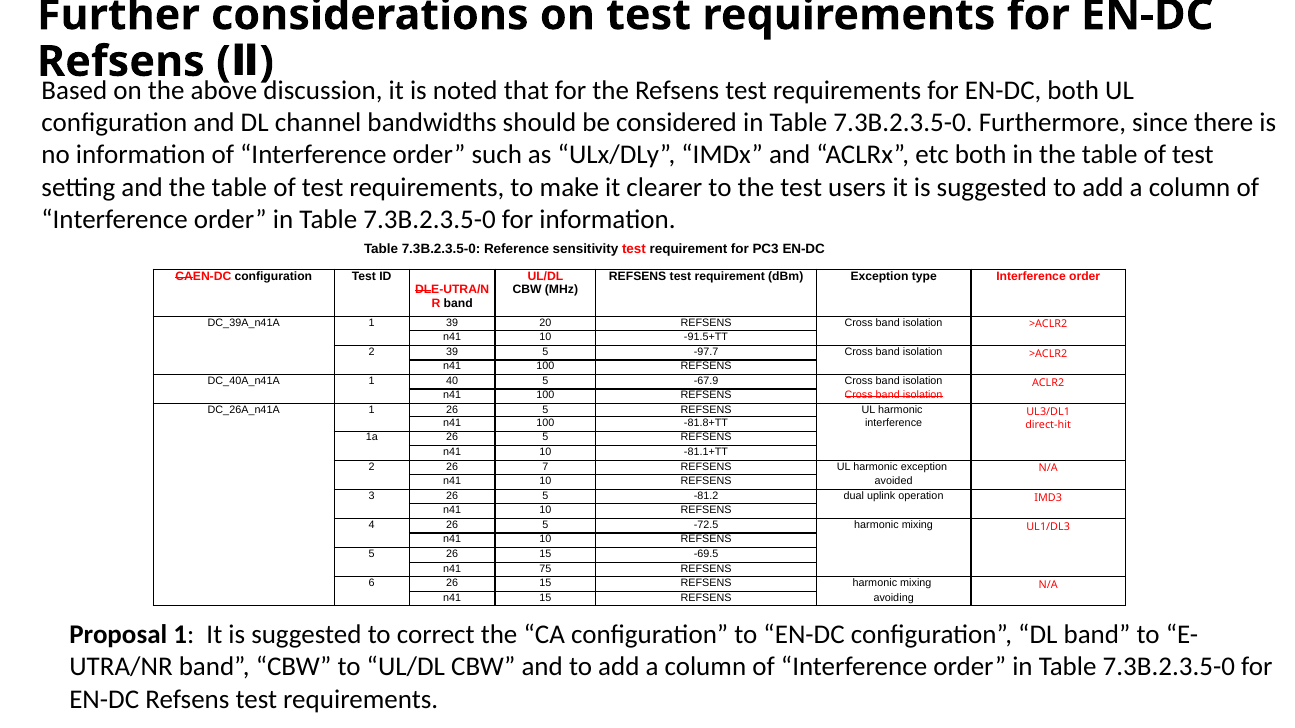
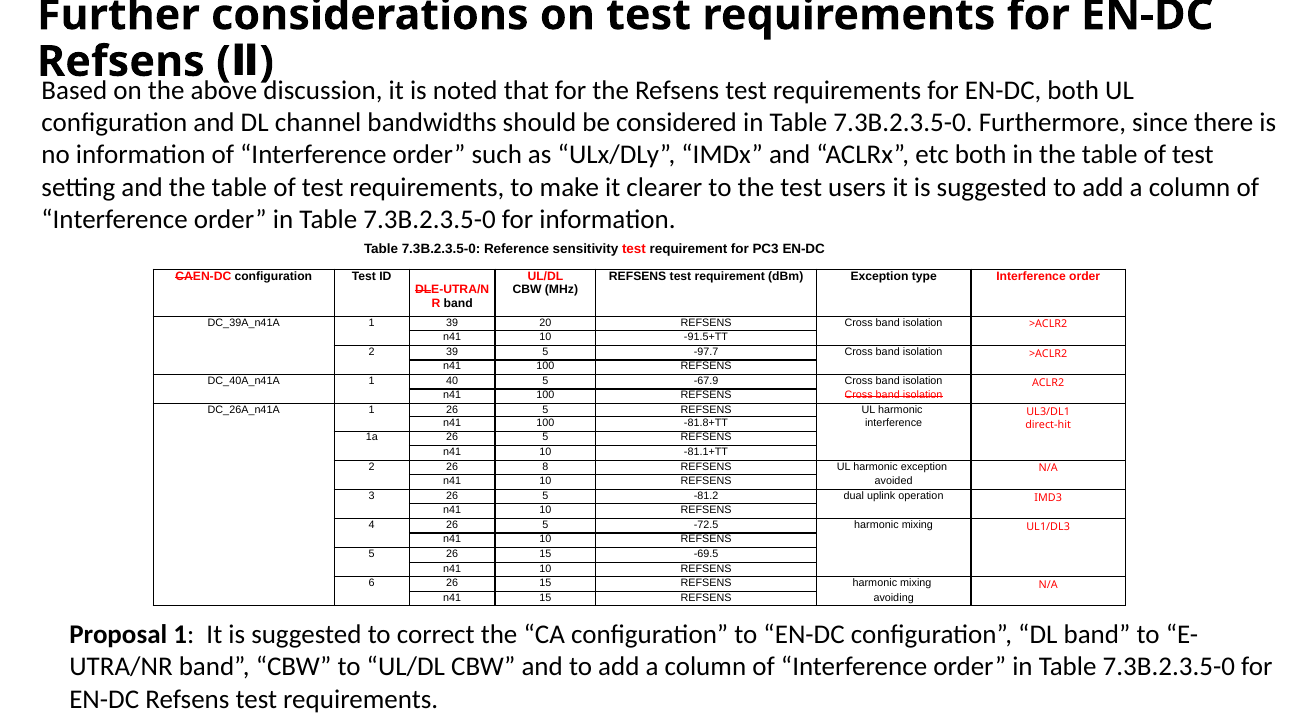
7: 7 -> 8
75 at (545, 569): 75 -> 10
